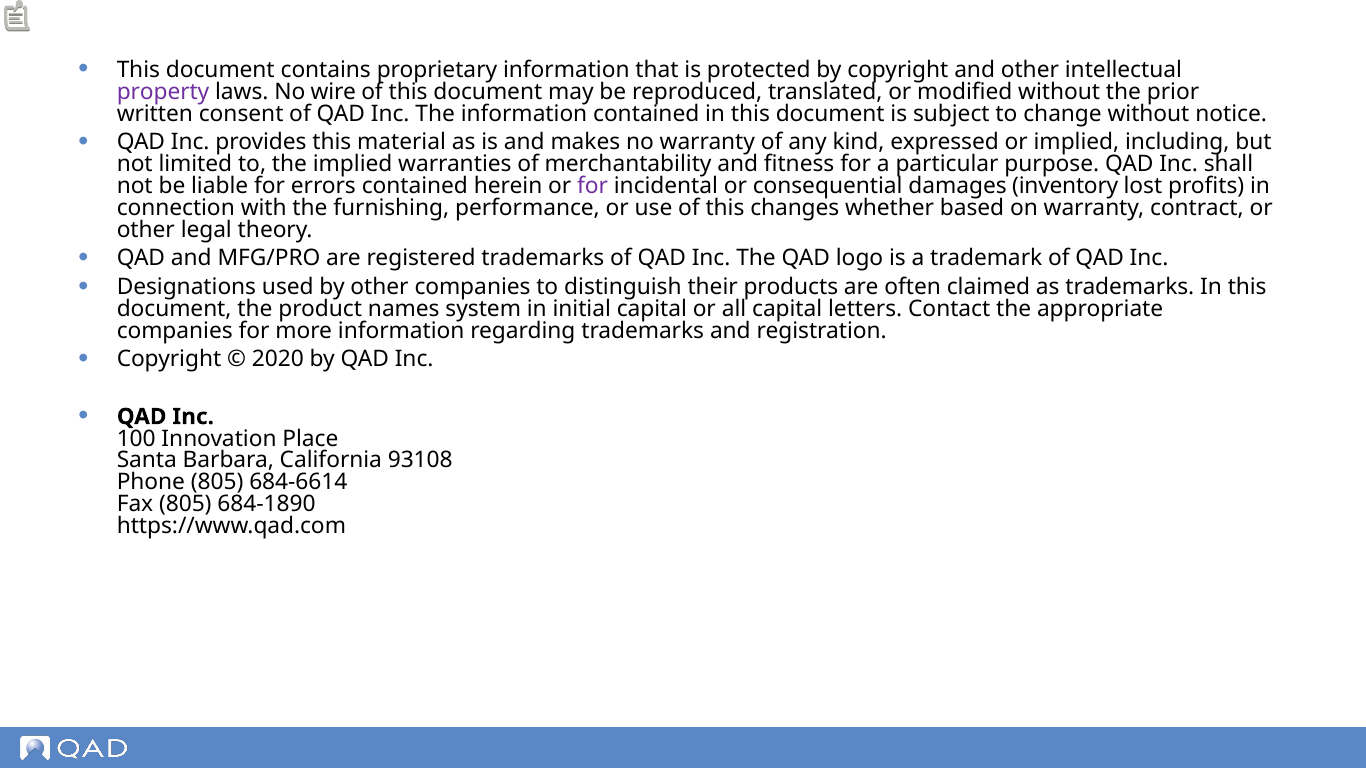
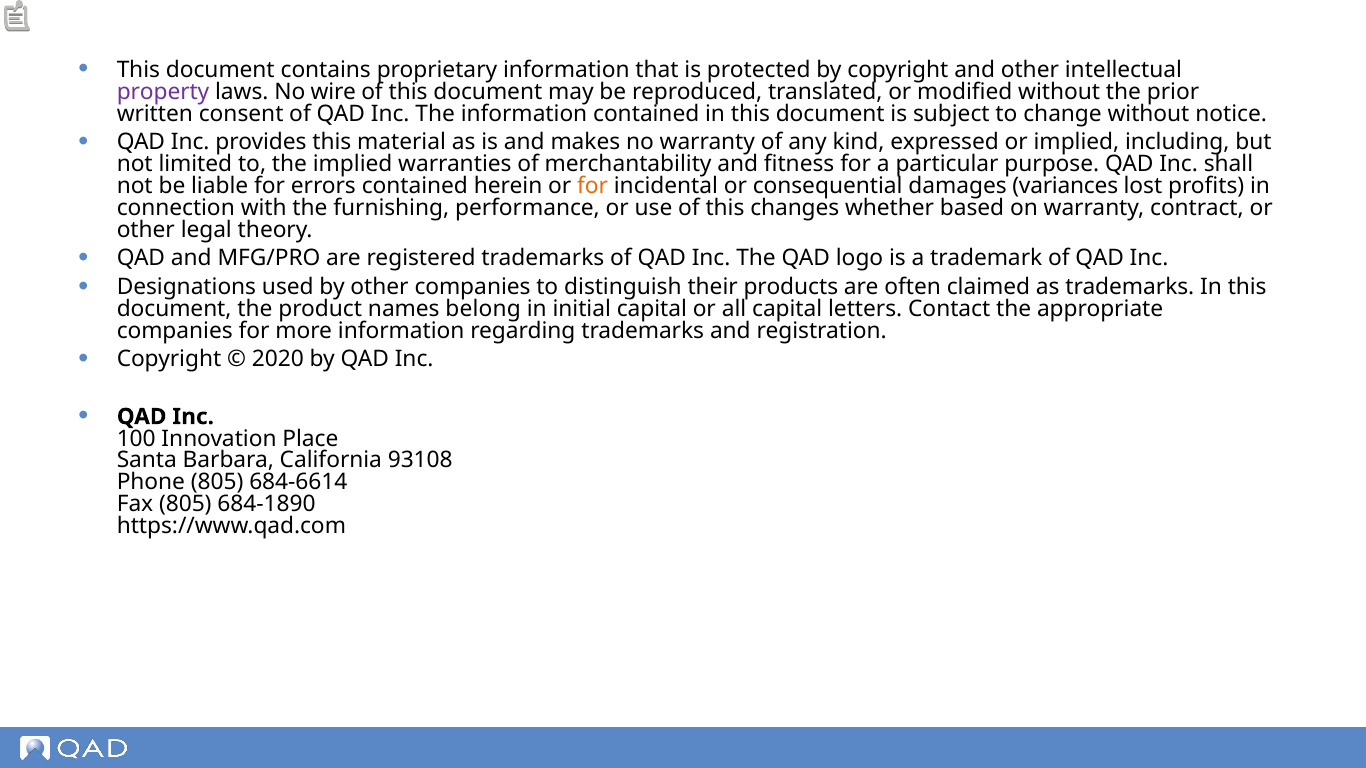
for at (592, 186) colour: purple -> orange
inventory: inventory -> variances
system: system -> belong
